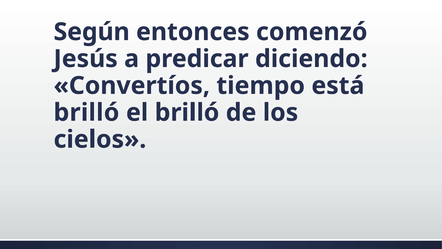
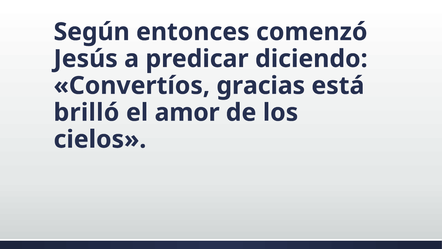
tiempo: tiempo -> gracias
el brilló: brilló -> amor
